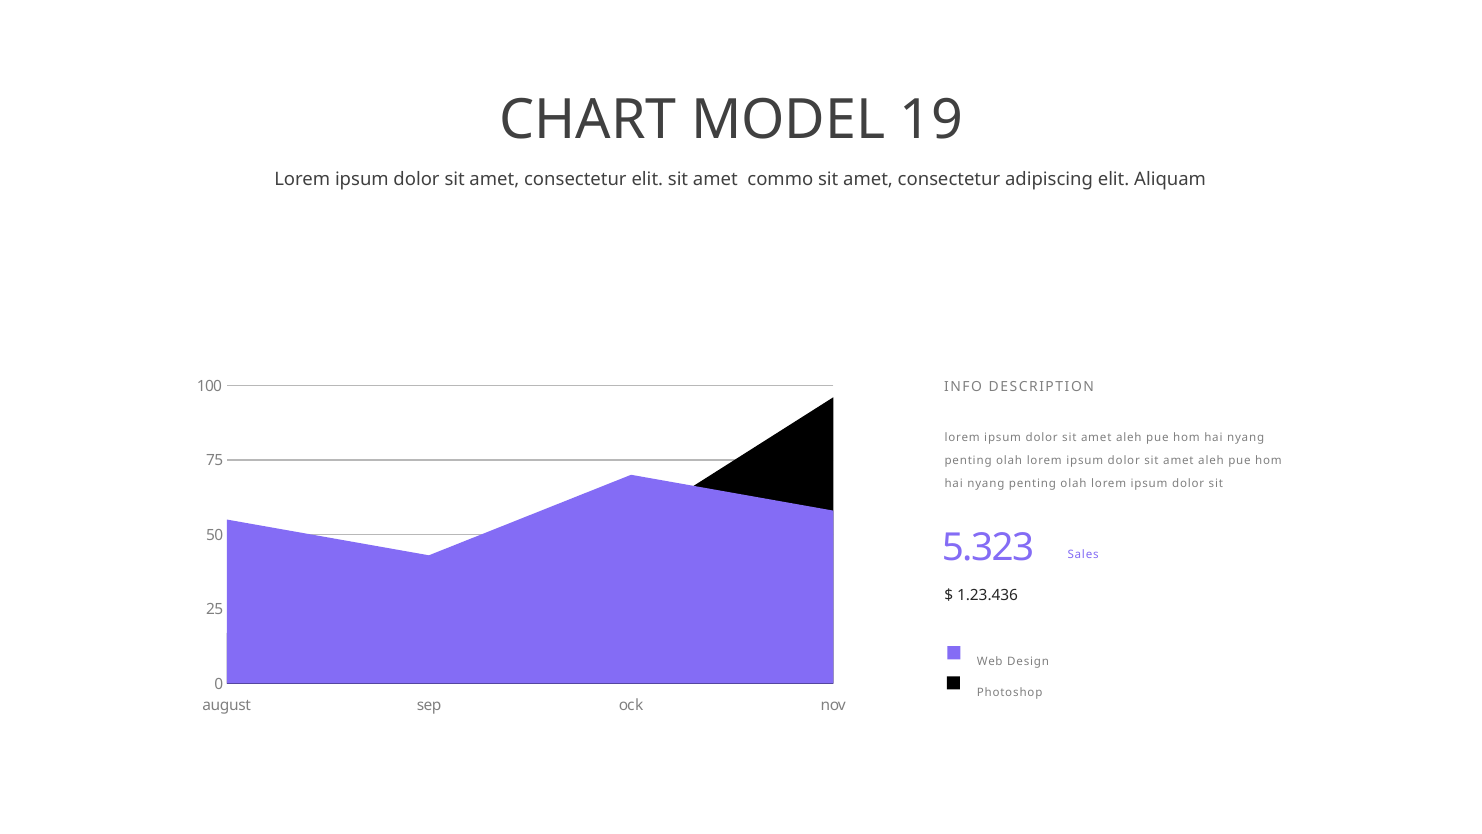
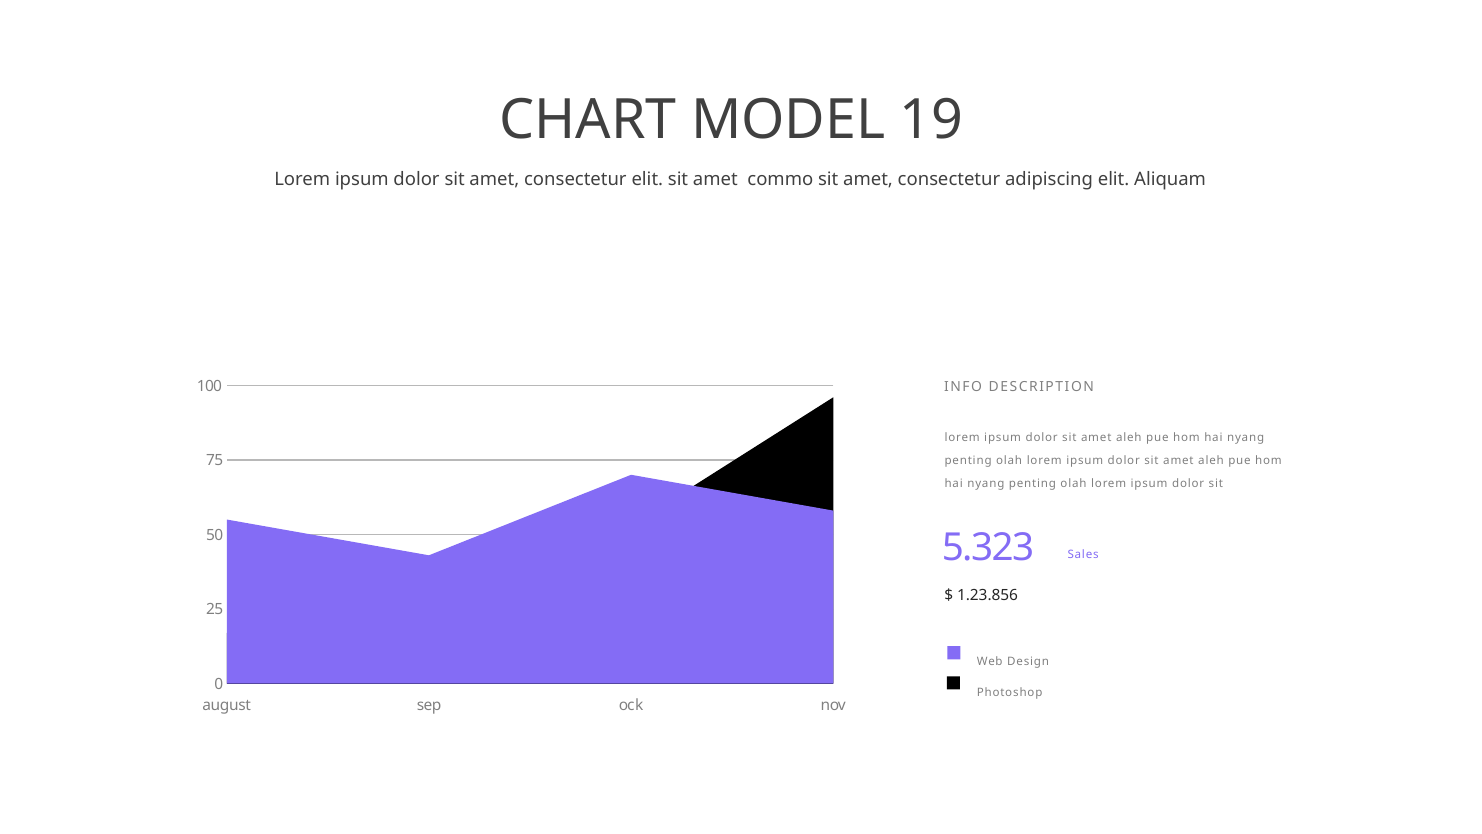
1.23.436: 1.23.436 -> 1.23.856
